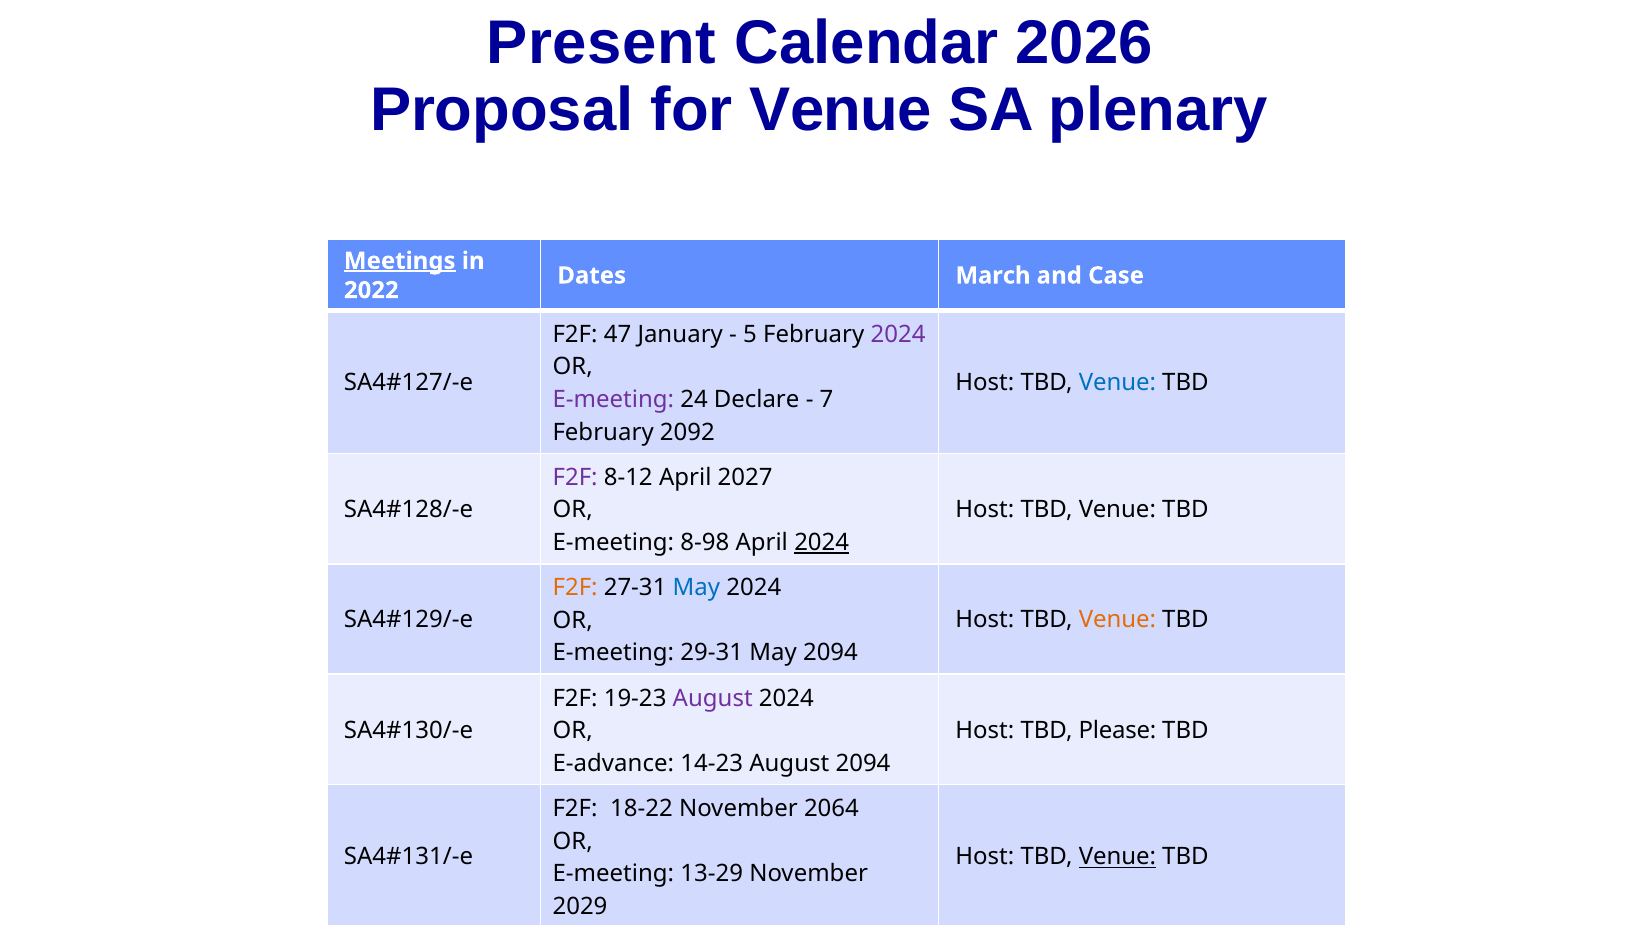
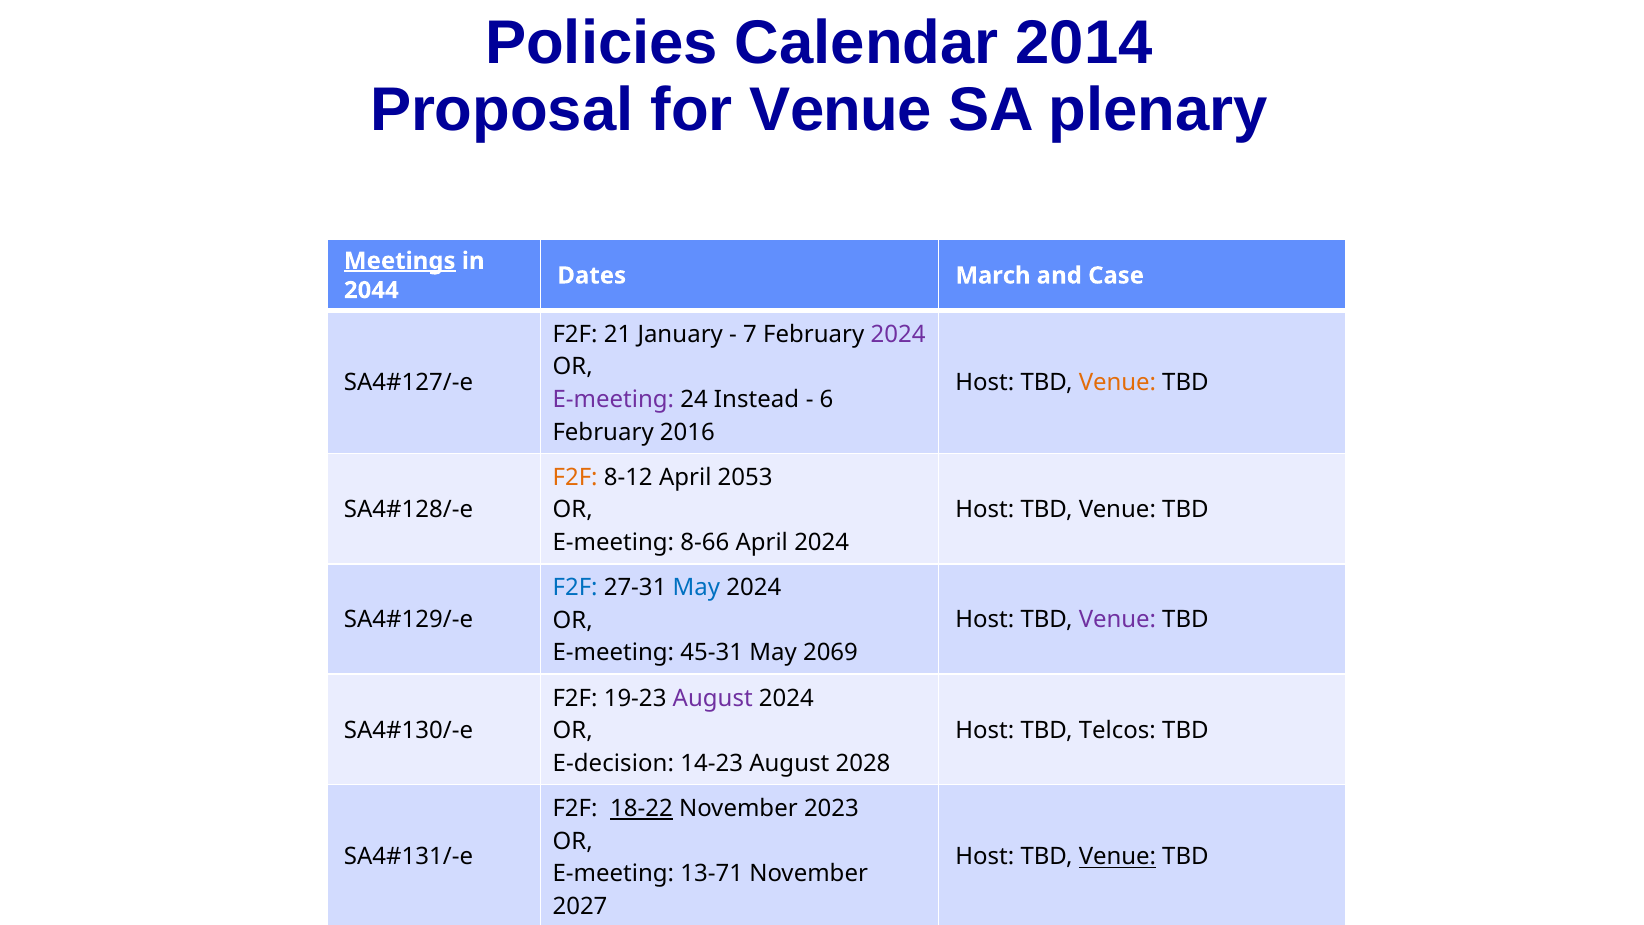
Present: Present -> Policies
2026: 2026 -> 2014
2022: 2022 -> 2044
47: 47 -> 21
5: 5 -> 7
Venue at (1117, 383) colour: blue -> orange
Declare: Declare -> Instead
7: 7 -> 6
2092: 2092 -> 2016
F2F at (575, 477) colour: purple -> orange
2027: 2027 -> 2053
8-98: 8-98 -> 8-66
2024 at (822, 543) underline: present -> none
F2F at (575, 588) colour: orange -> blue
Venue at (1117, 620) colour: orange -> purple
29-31: 29-31 -> 45-31
May 2094: 2094 -> 2069
Please: Please -> Telcos
E-advance: E-advance -> E-decision
August 2094: 2094 -> 2028
18-22 underline: none -> present
2064: 2064 -> 2023
13-29: 13-29 -> 13-71
2029: 2029 -> 2027
